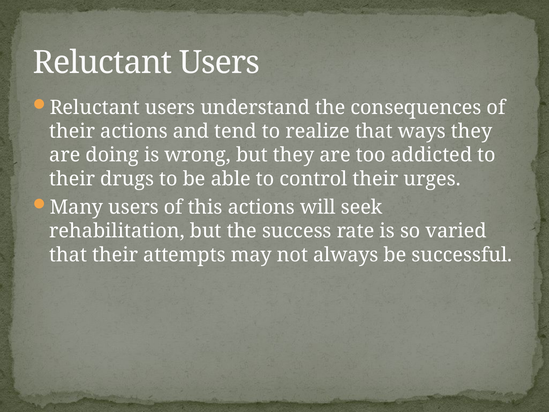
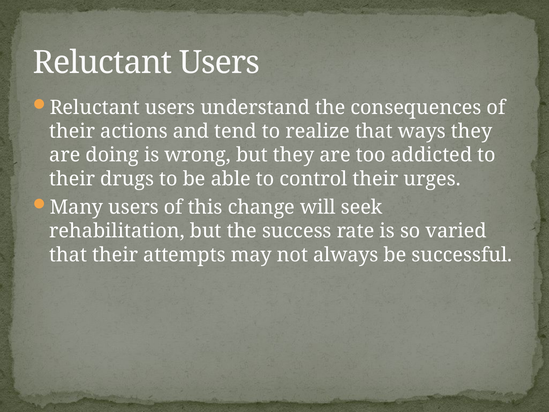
this actions: actions -> change
